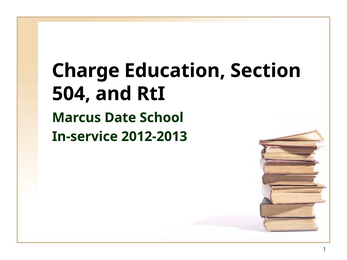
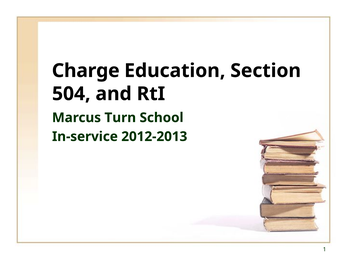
Date: Date -> Turn
